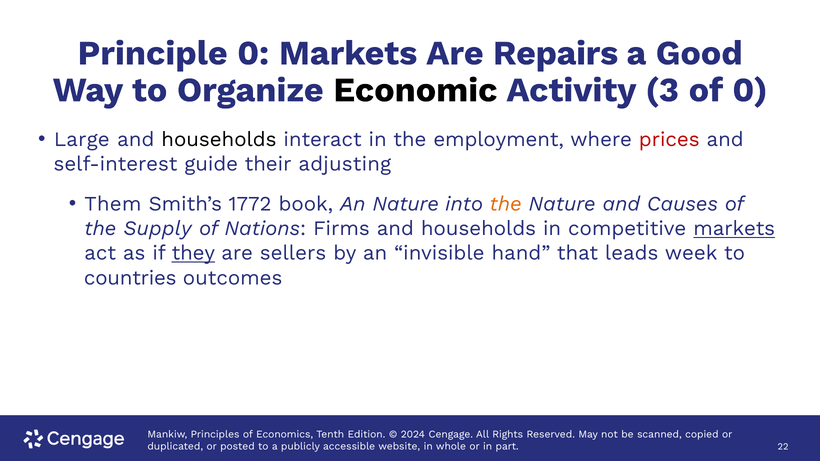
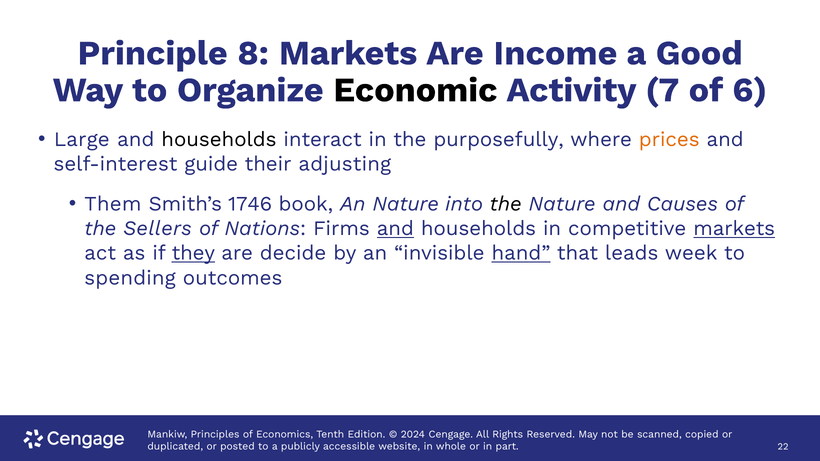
Principle 0: 0 -> 8
Repairs: Repairs -> Income
3: 3 -> 7
of 0: 0 -> 6
employment: employment -> purposefully
prices colour: red -> orange
1772: 1772 -> 1746
the at (506, 204) colour: orange -> black
Supply: Supply -> Sellers
and at (395, 229) underline: none -> present
sellers: sellers -> decide
hand underline: none -> present
countries: countries -> spending
